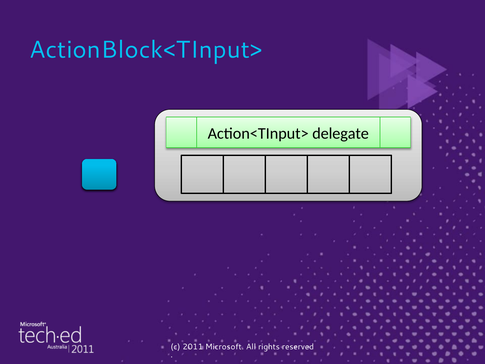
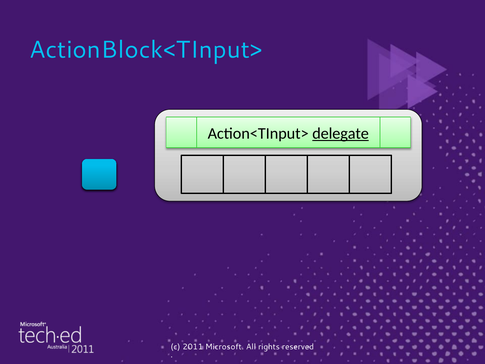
delegate underline: none -> present
